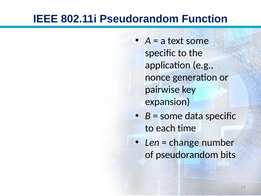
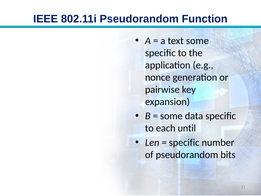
time: time -> until
change at (184, 142): change -> specific
